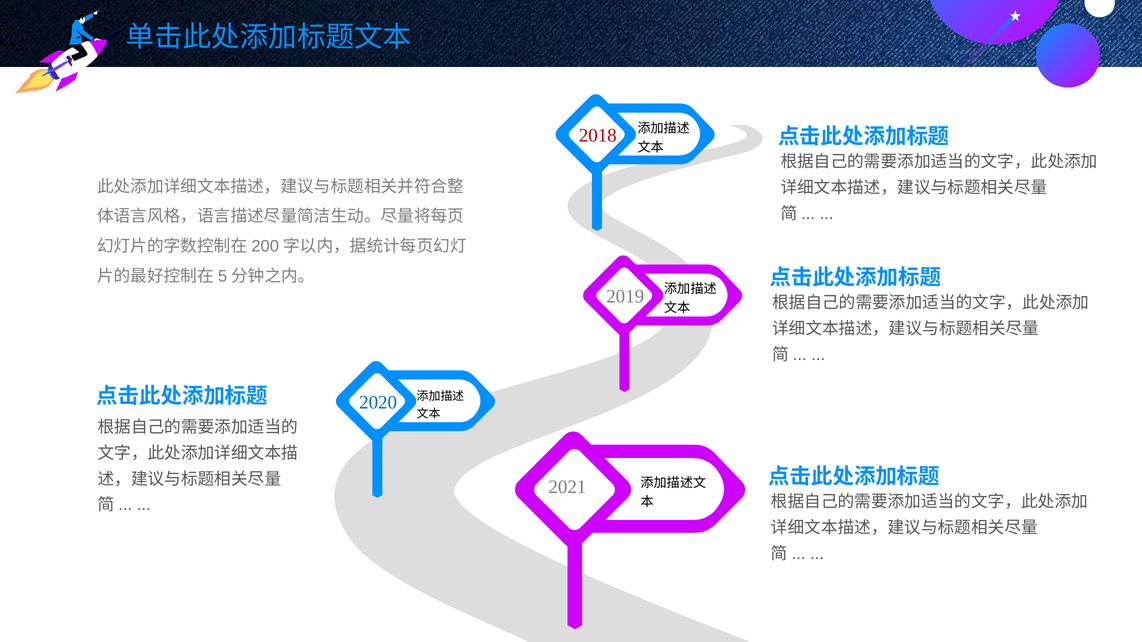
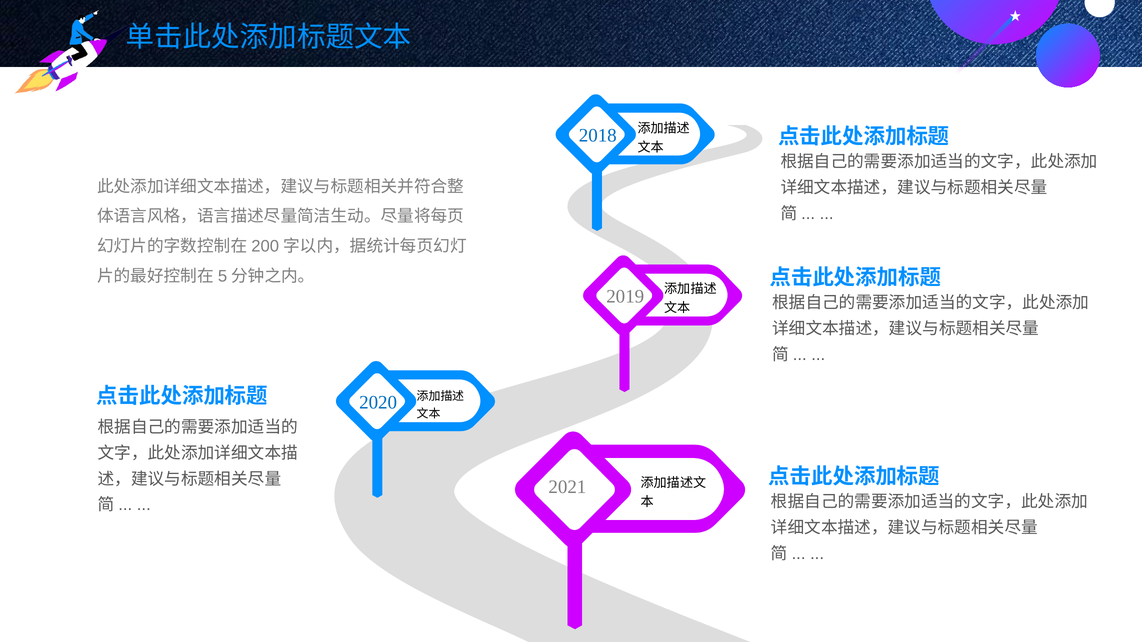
2018 colour: red -> blue
